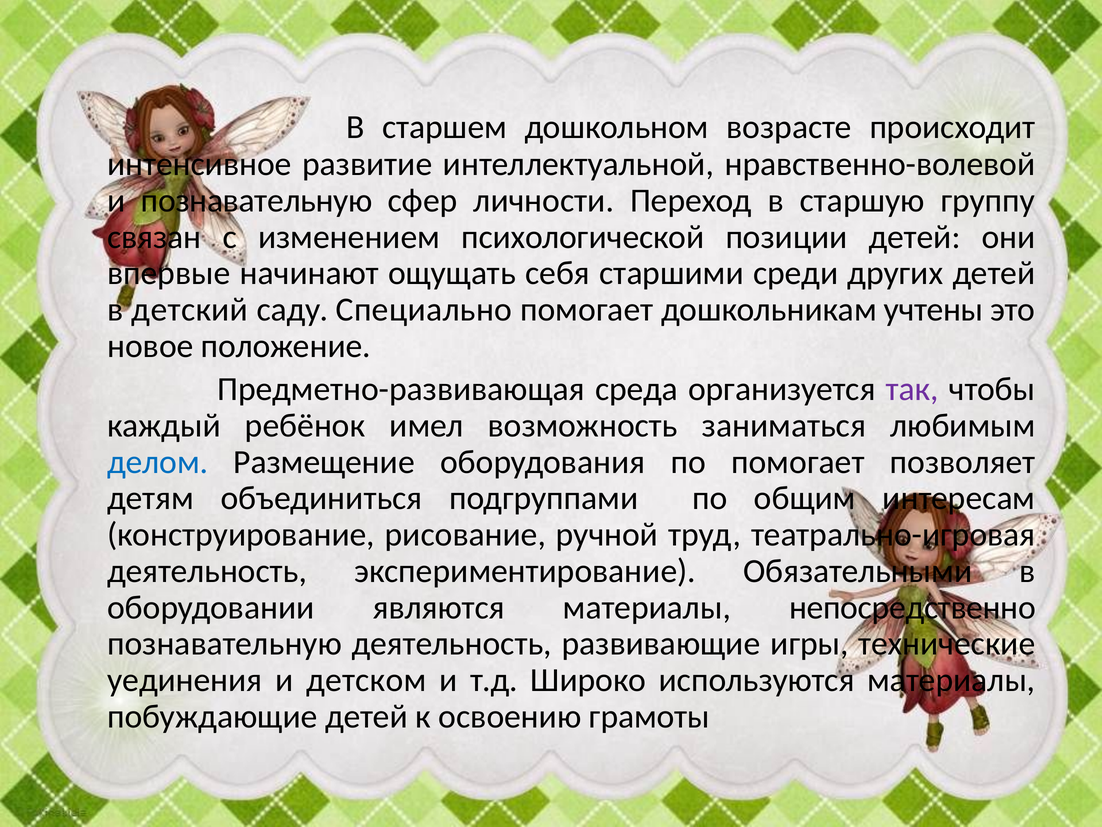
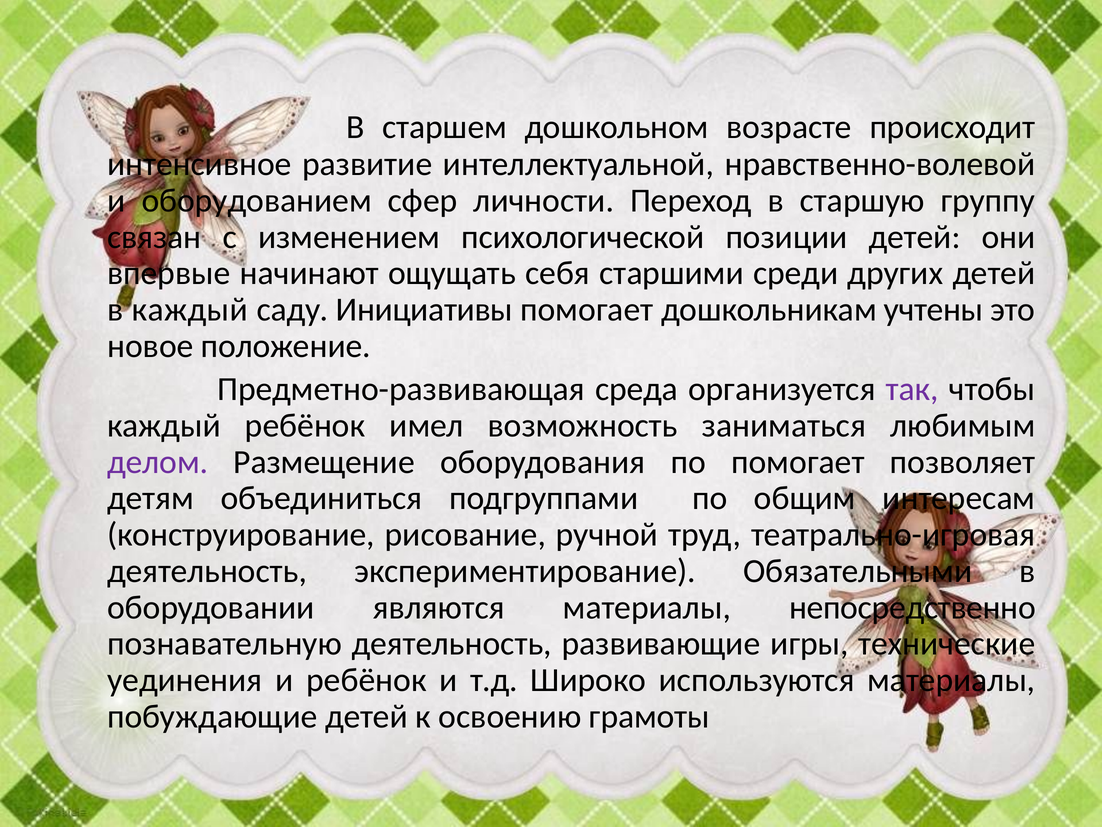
и познавательную: познавательную -> оборудованием
в детский: детский -> каждый
Специально: Специально -> Инициативы
делом colour: blue -> purple
и детском: детском -> ребёнок
